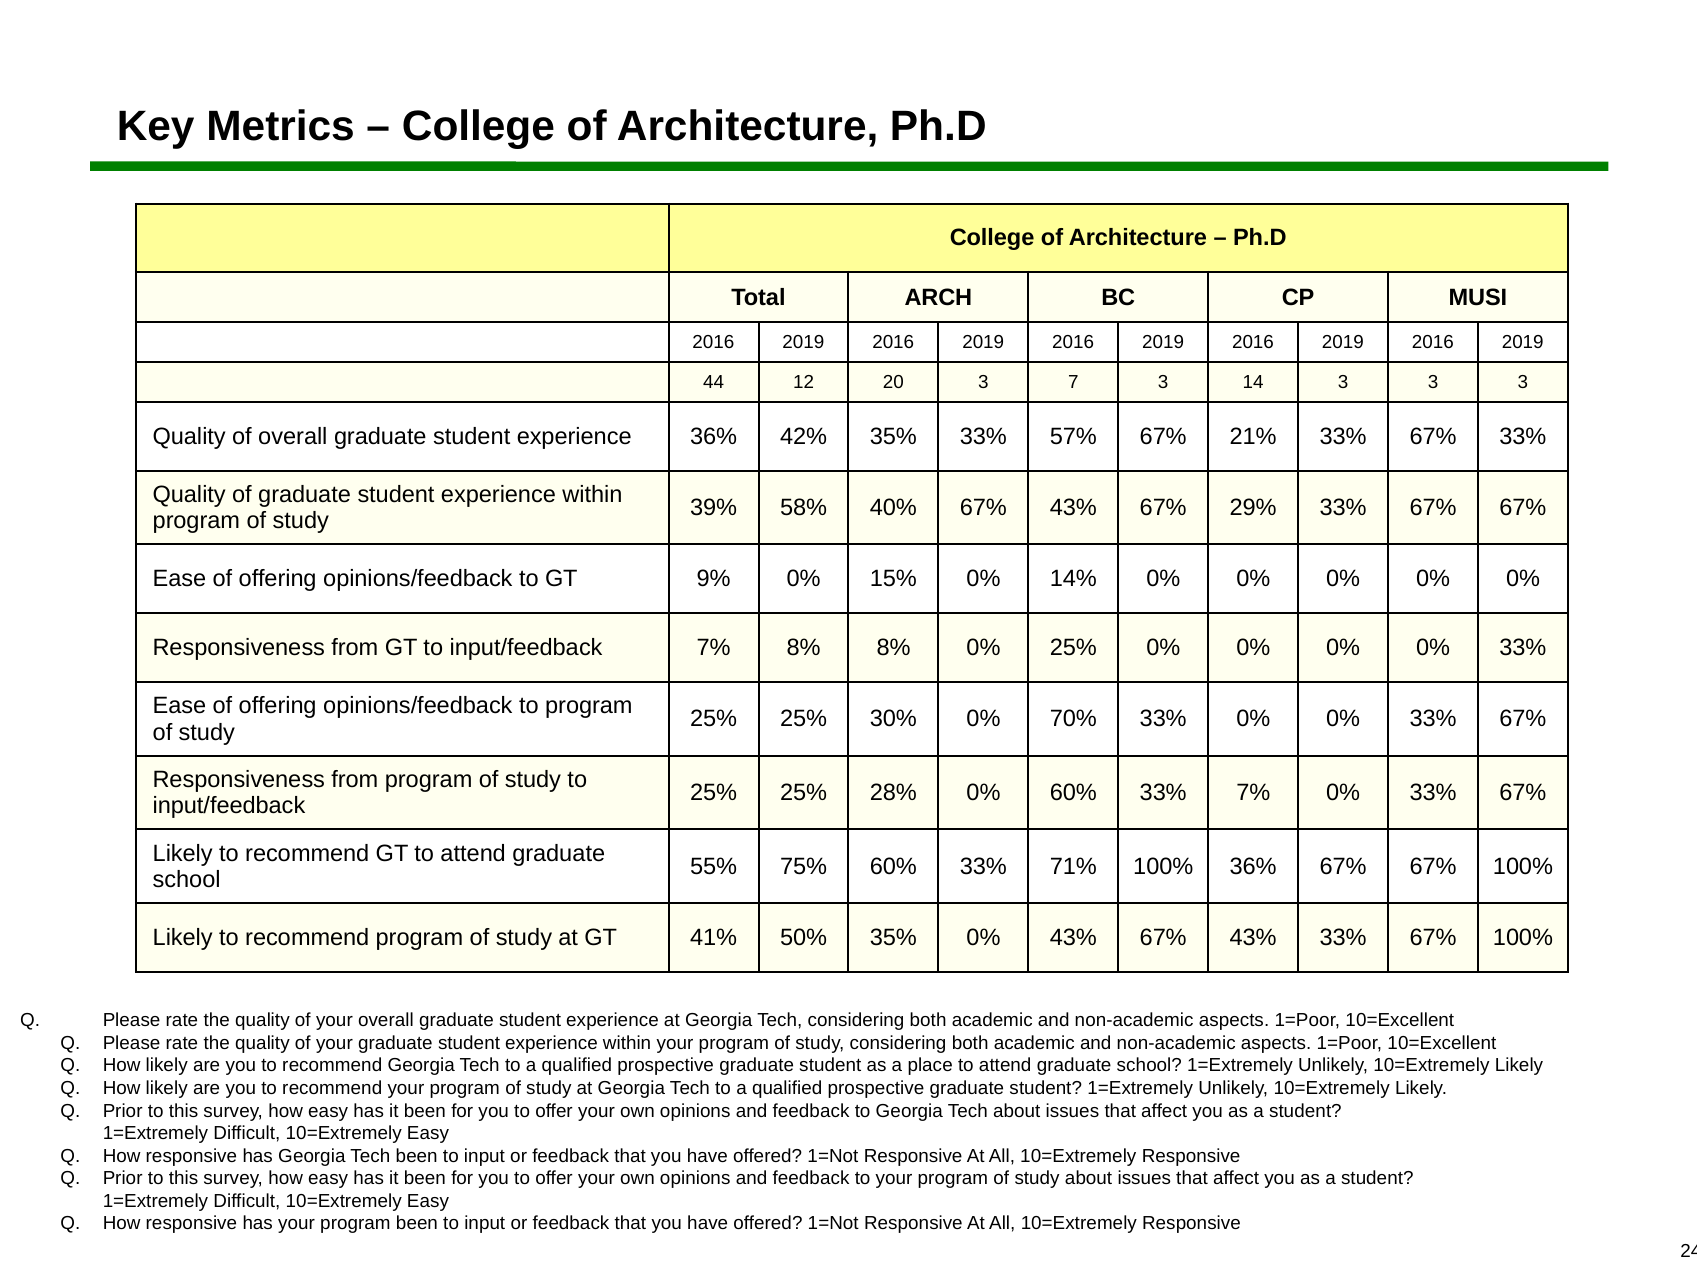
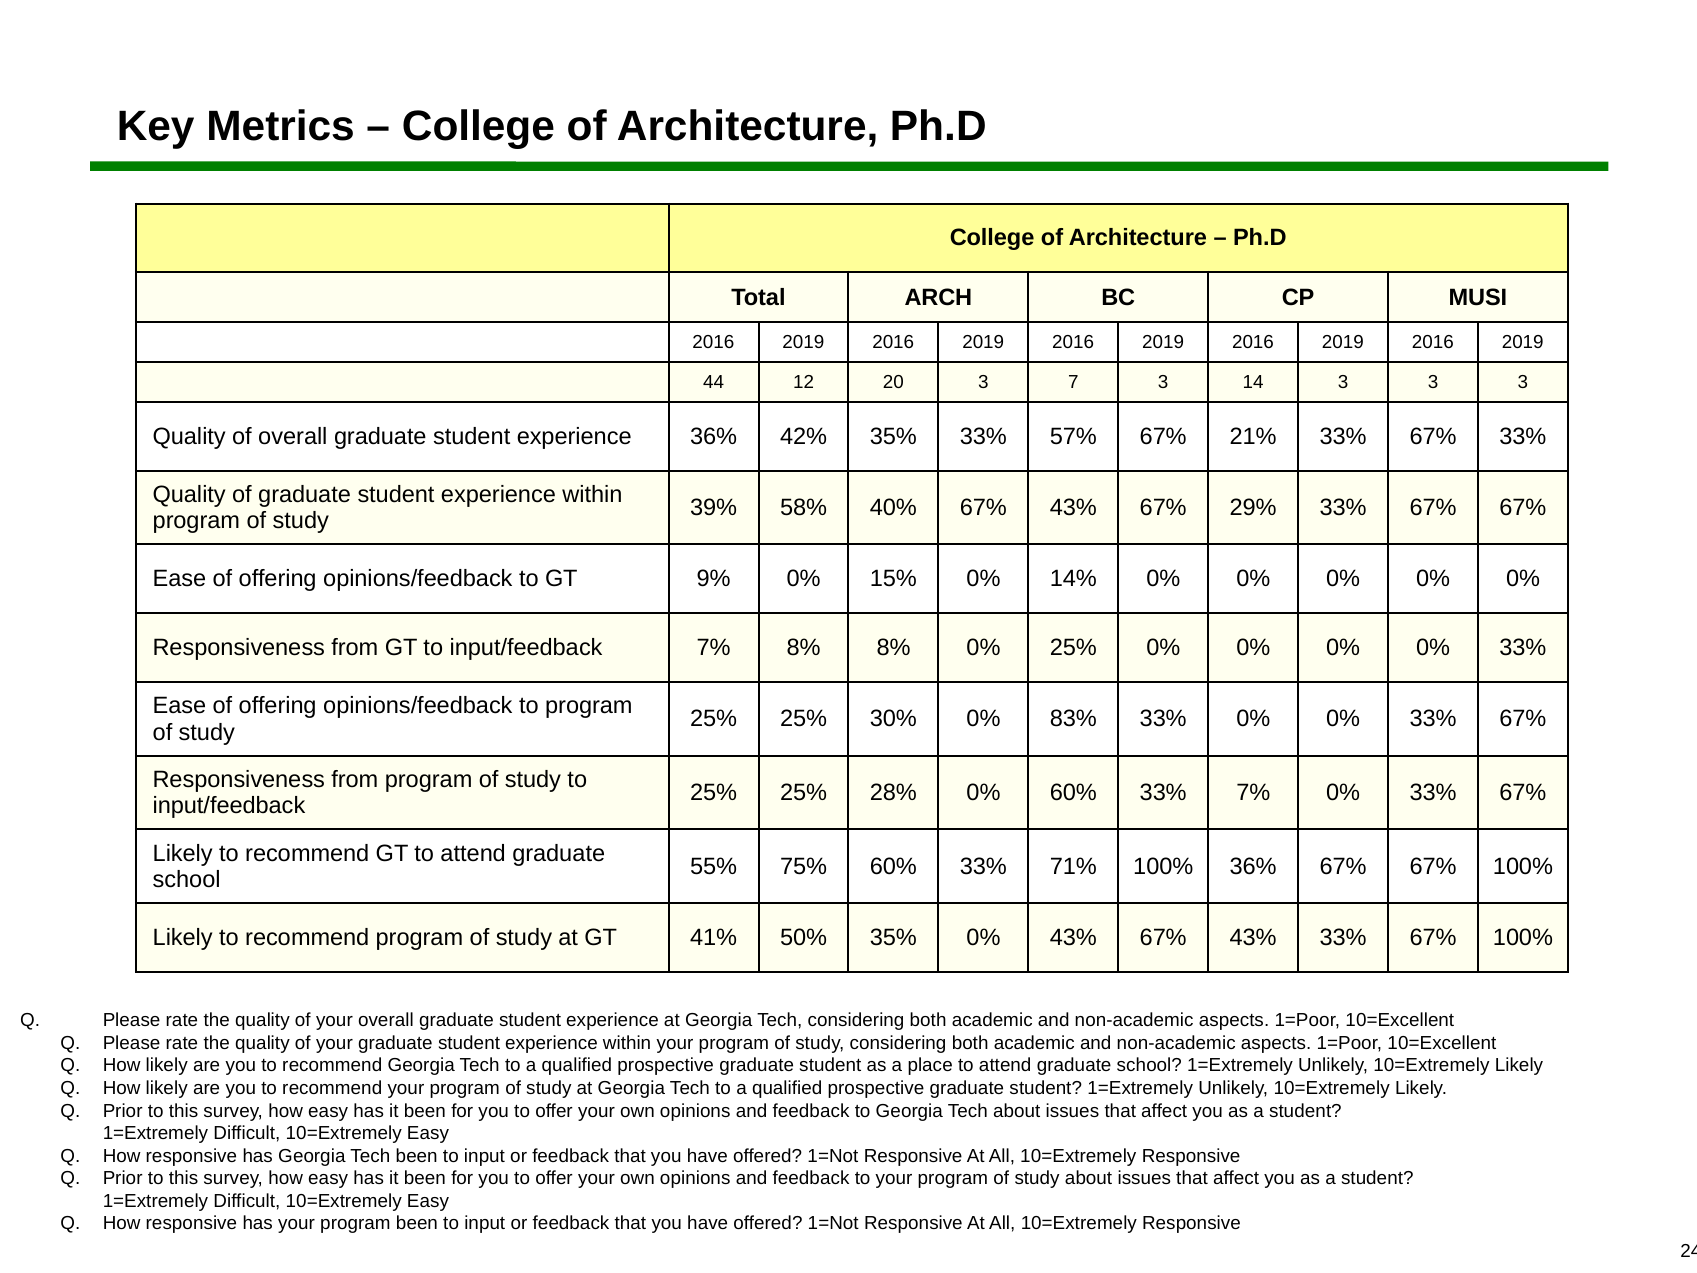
70%: 70% -> 83%
